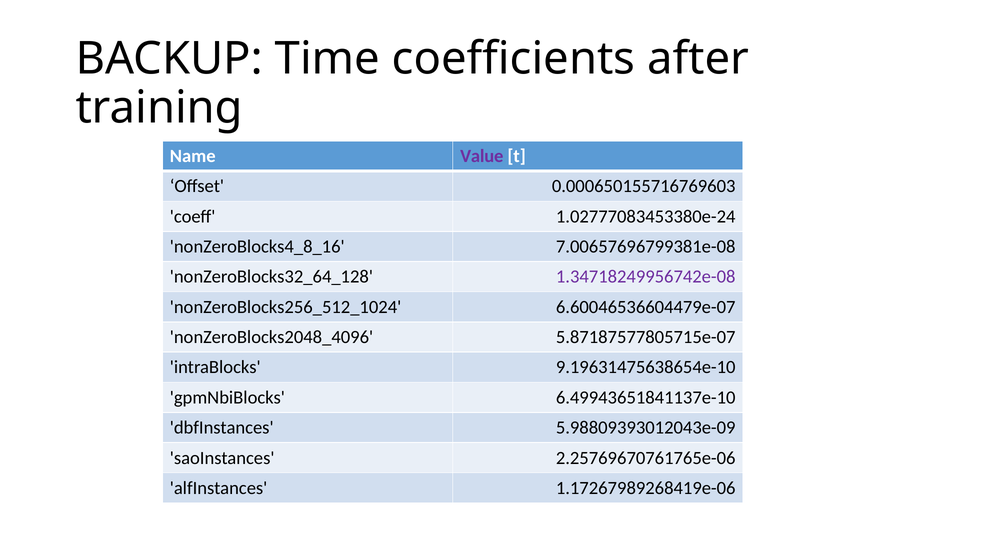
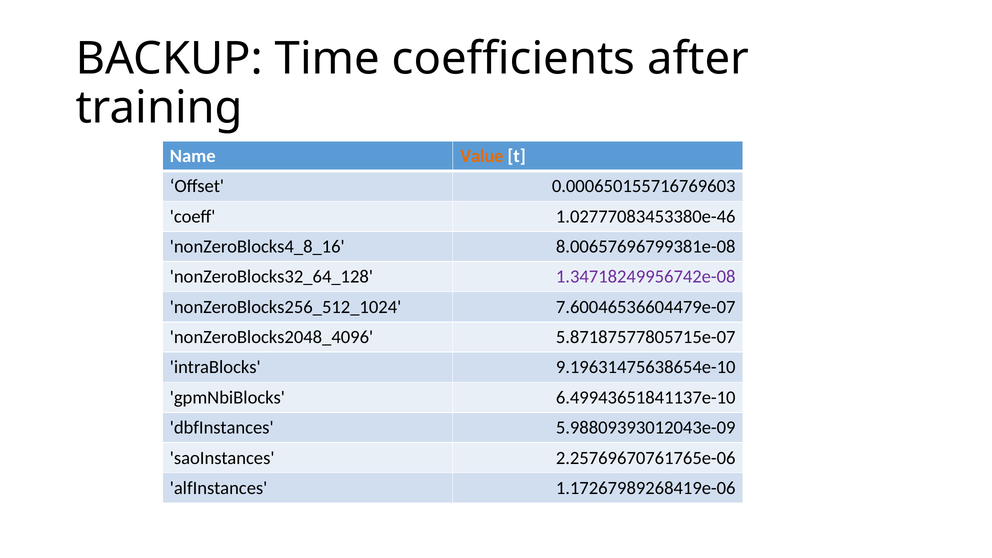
Value colour: purple -> orange
1.02777083453380e-24: 1.02777083453380e-24 -> 1.02777083453380e-46
7.00657696799381e-08: 7.00657696799381e-08 -> 8.00657696799381e-08
6.60046536604479e-07: 6.60046536604479e-07 -> 7.60046536604479e-07
